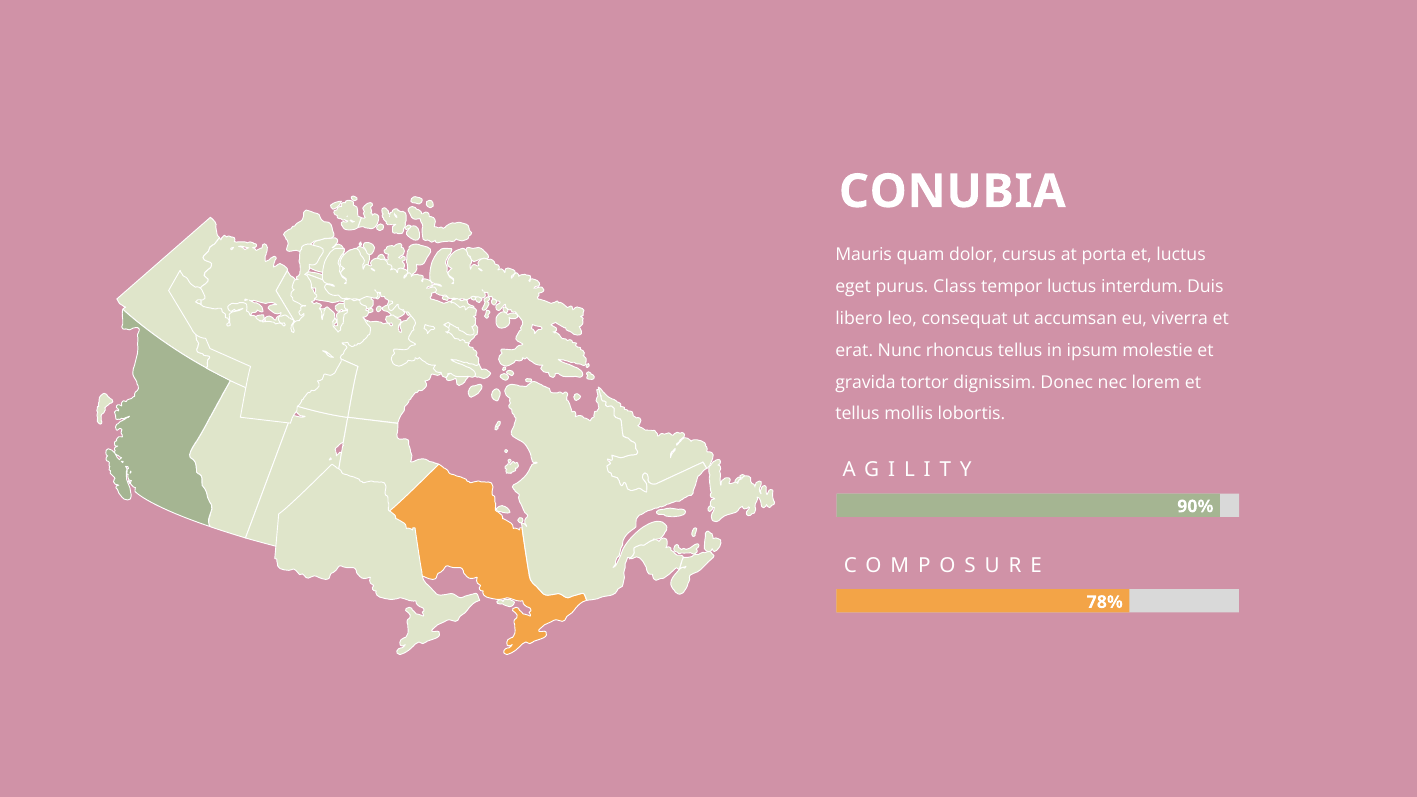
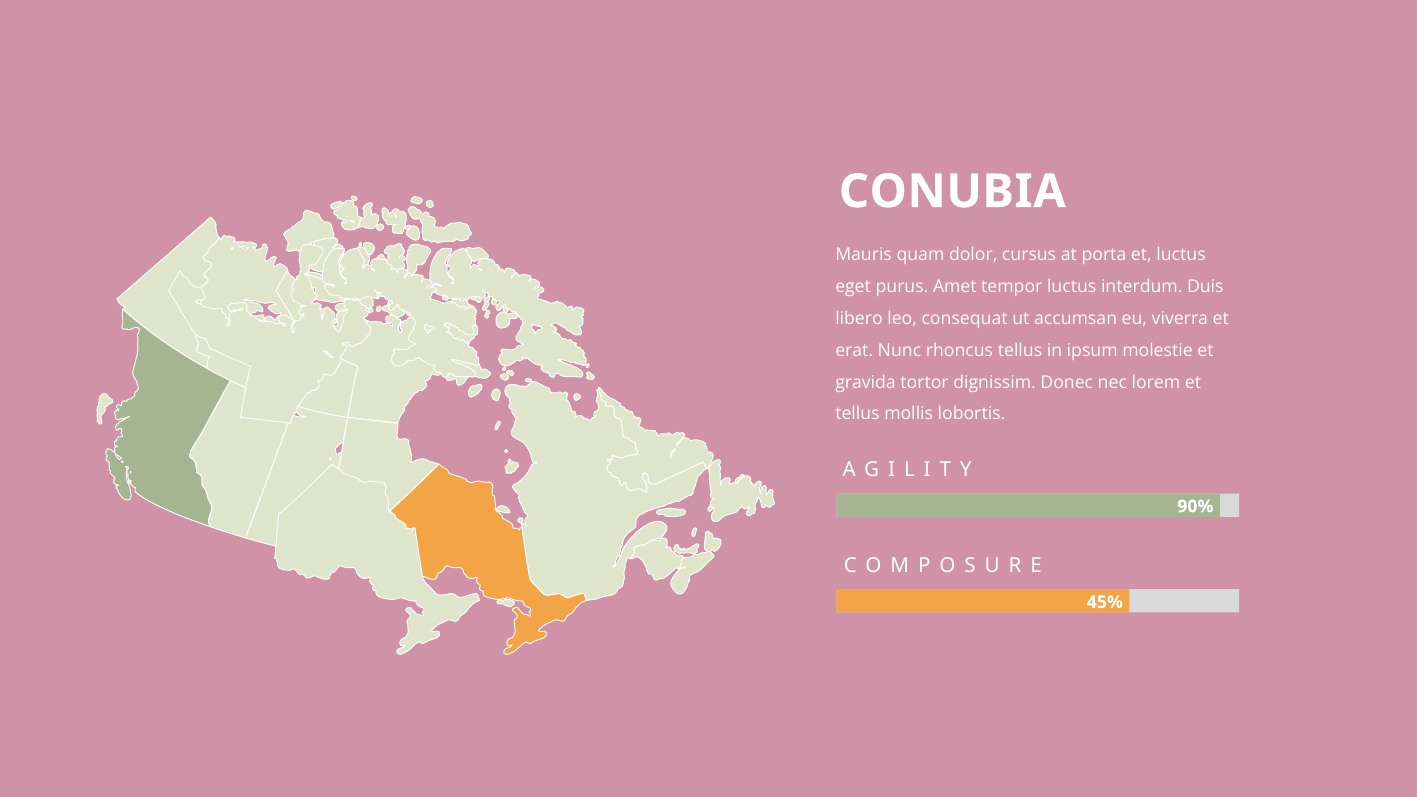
Class: Class -> Amet
78%: 78% -> 45%
